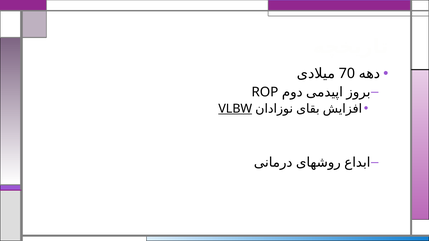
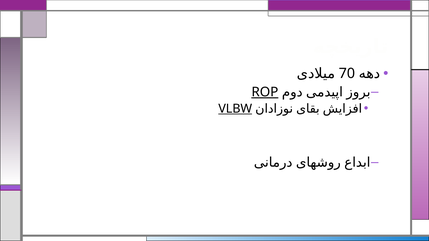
ROP underline: none -> present
